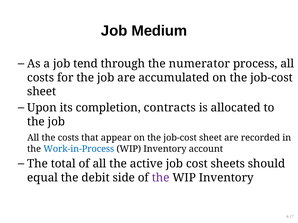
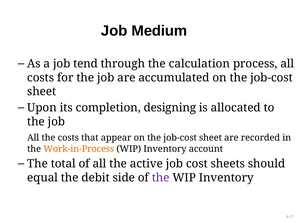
numerator: numerator -> calculation
contracts: contracts -> designing
Work-in-Process colour: blue -> orange
